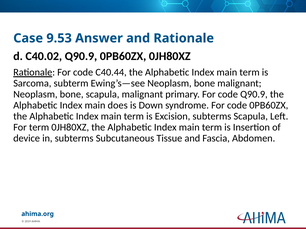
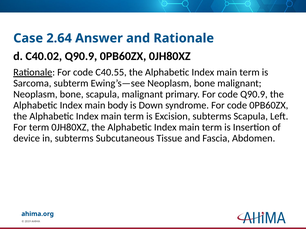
9.53: 9.53 -> 2.64
C40.44: C40.44 -> C40.55
does: does -> body
